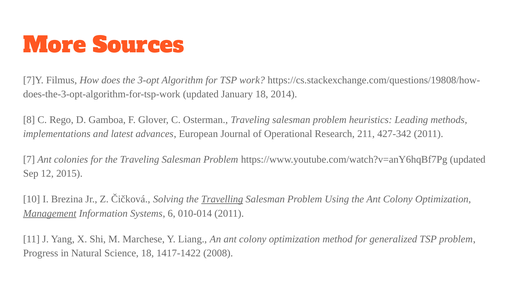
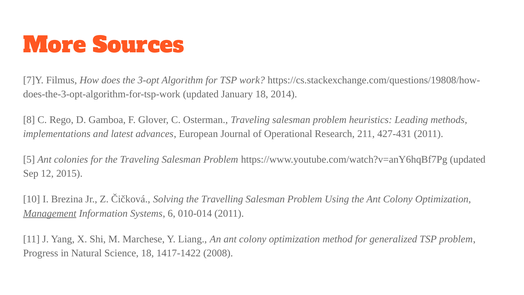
427-342: 427-342 -> 427-431
7: 7 -> 5
Travelling underline: present -> none
